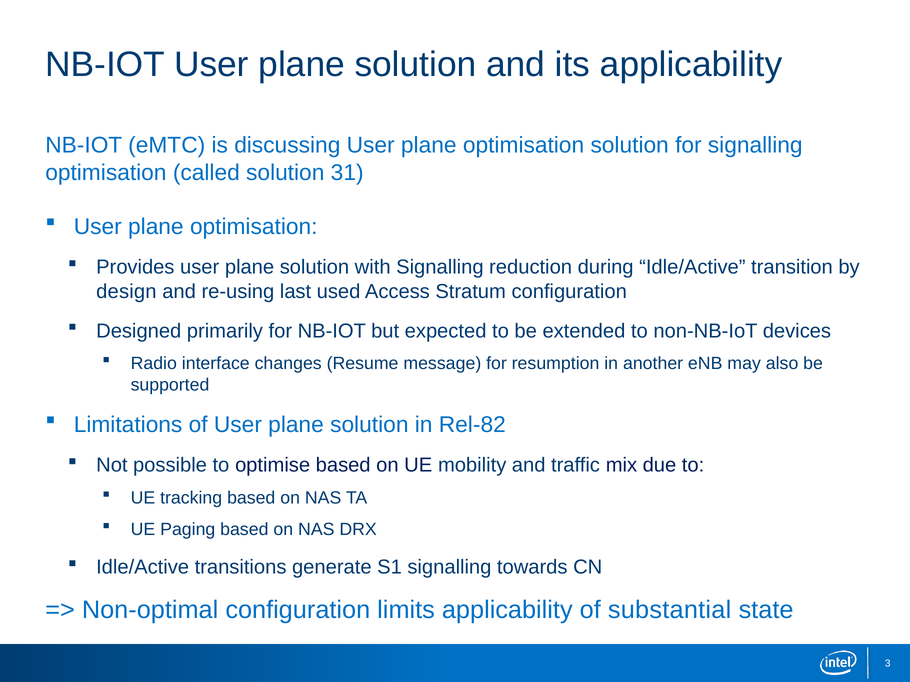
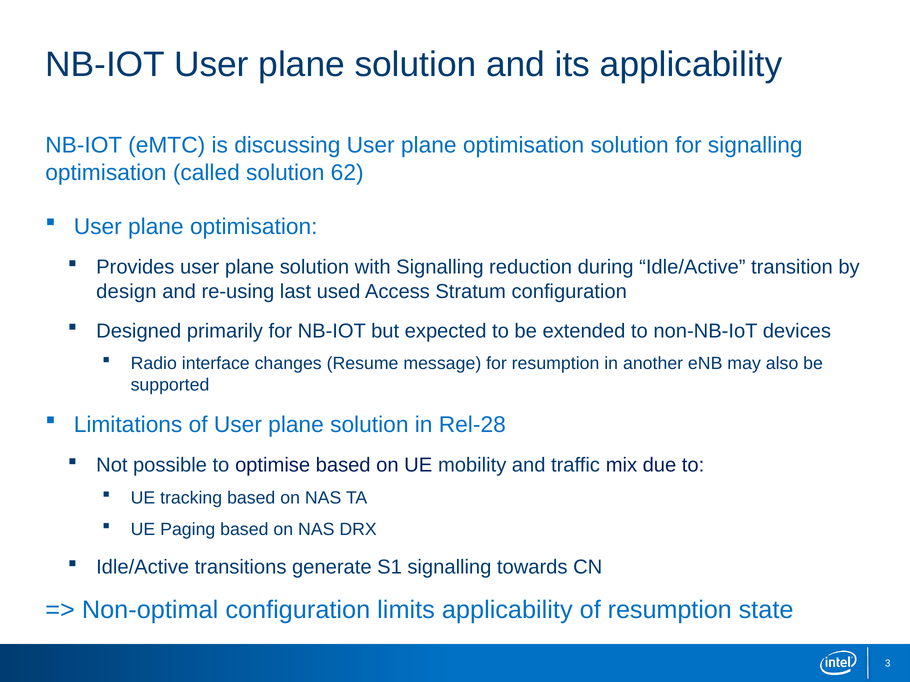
31: 31 -> 62
Rel-82: Rel-82 -> Rel-28
of substantial: substantial -> resumption
